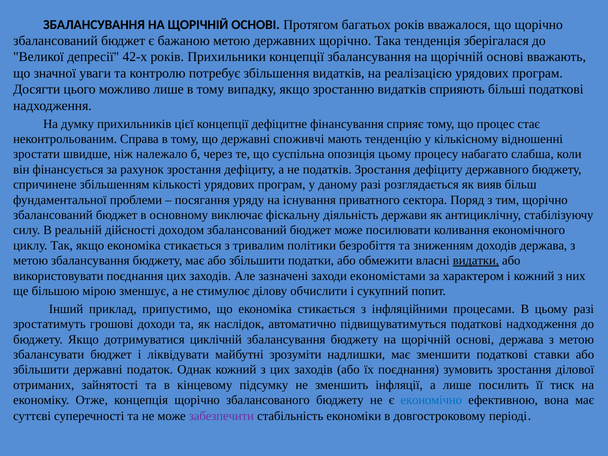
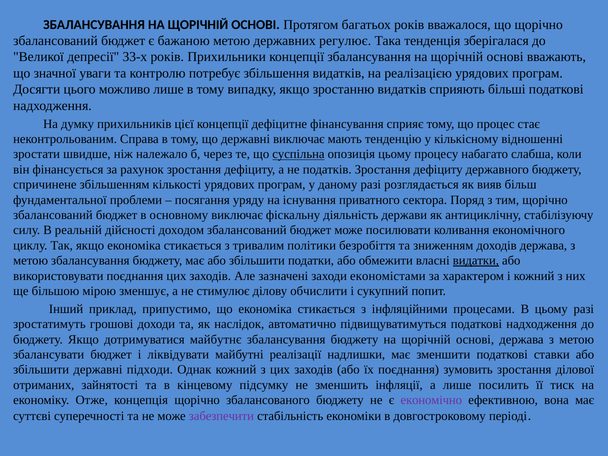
державних щорічно: щорічно -> регулює
42-х: 42-х -> 33-х
державні споживчі: споживчі -> виключає
суспільна underline: none -> present
циклічній: циклічній -> майбутнє
зрозуміти: зрозуміти -> реалізації
податок: податок -> підходи
економічно colour: blue -> purple
